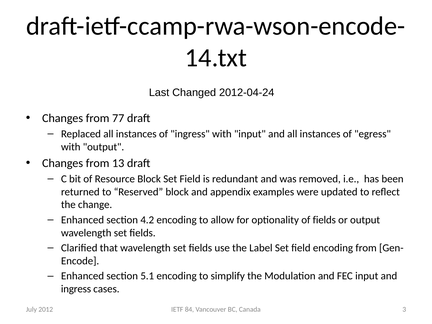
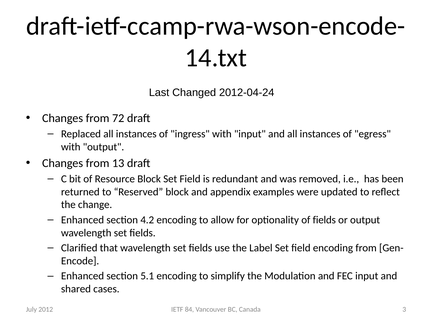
77: 77 -> 72
ingress at (76, 289): ingress -> shared
